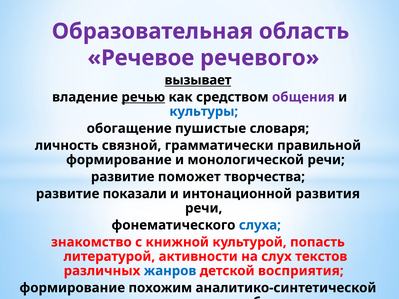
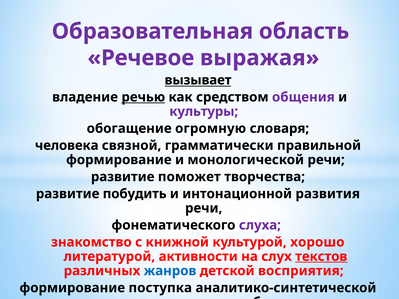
речевого: речевого -> выражая
культуры colour: blue -> purple
пушистые: пушистые -> огромную
личность: личность -> человека
показали: показали -> побудить
слуха colour: blue -> purple
попасть: попасть -> хорошо
текстов underline: none -> present
похожим: похожим -> поступка
